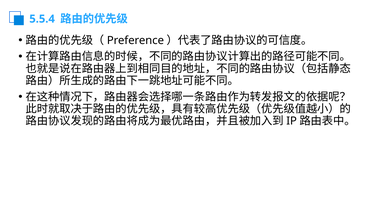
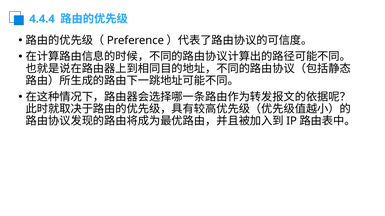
5.5.4: 5.5.4 -> 4.4.4
